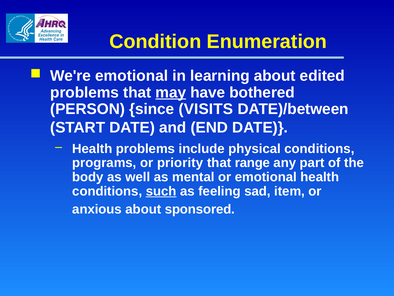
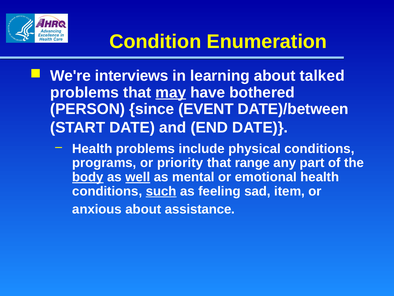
We're emotional: emotional -> interviews
edited: edited -> talked
VISITS: VISITS -> EVENT
body underline: none -> present
well underline: none -> present
sponsored: sponsored -> assistance
